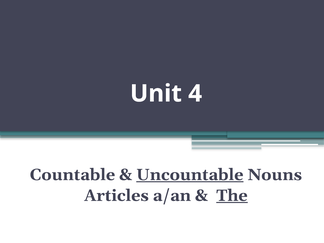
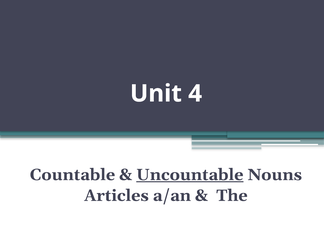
The underline: present -> none
